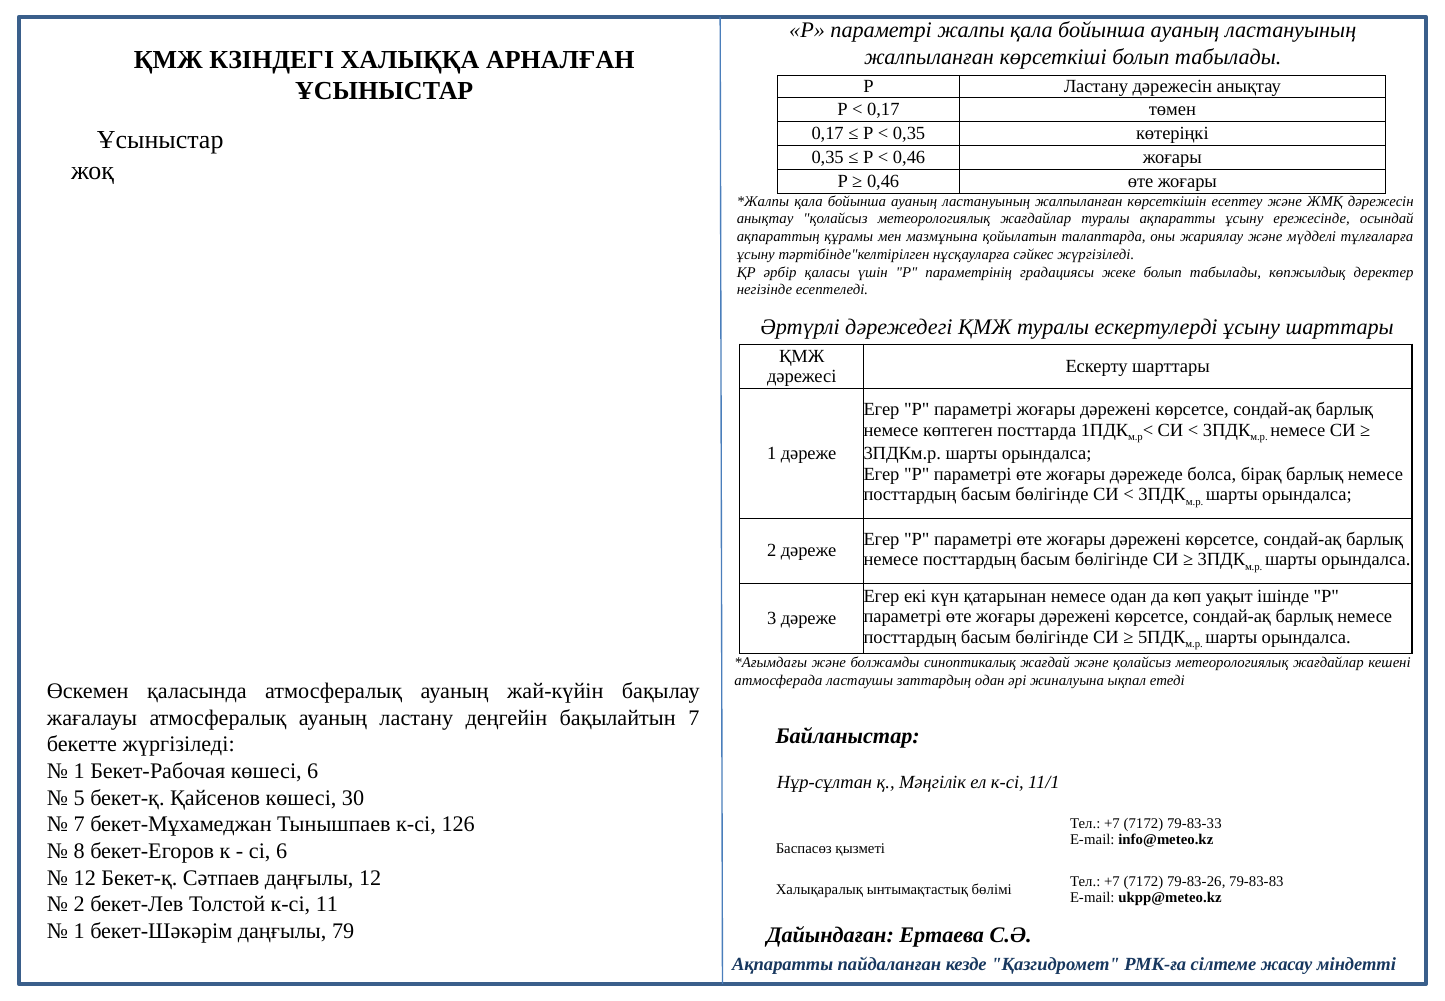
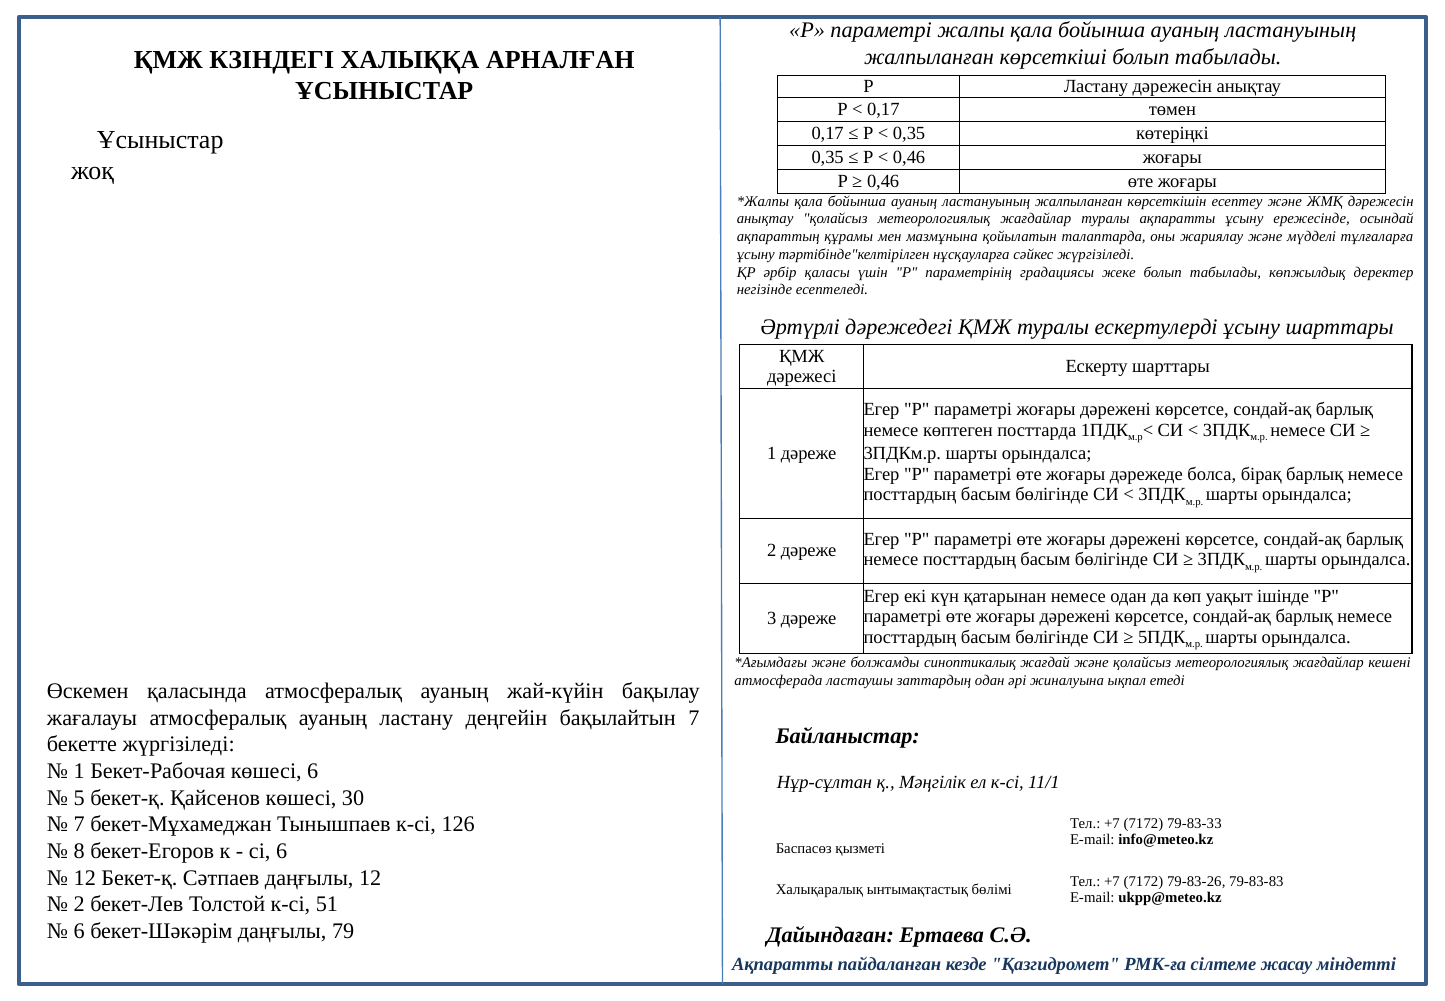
11: 11 -> 51
1 at (79, 931): 1 -> 6
